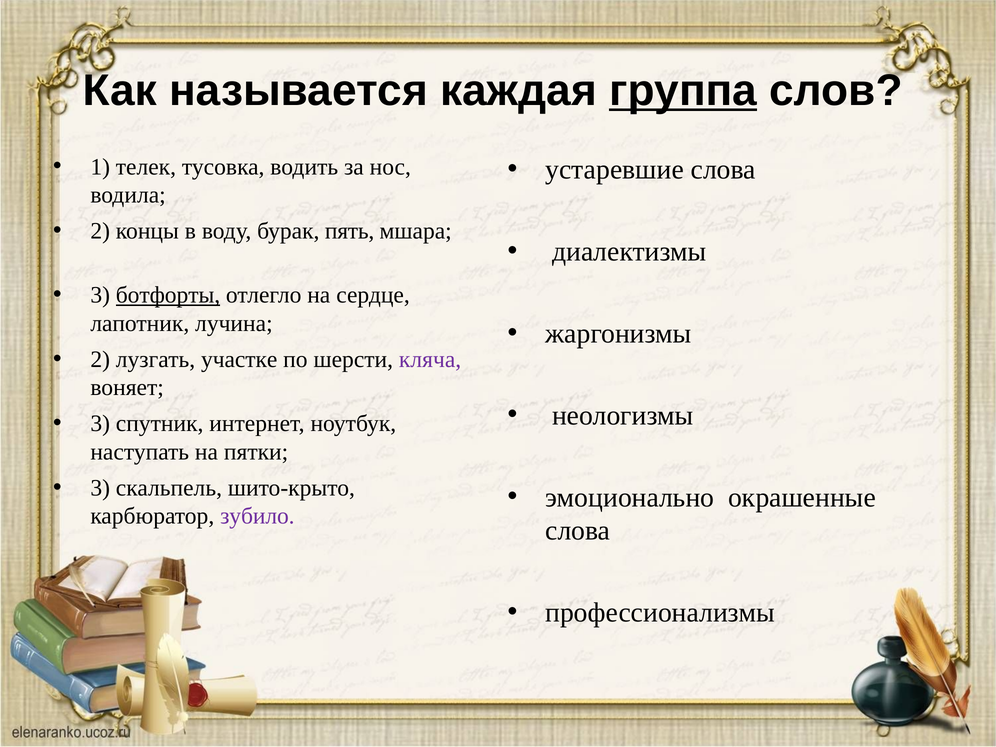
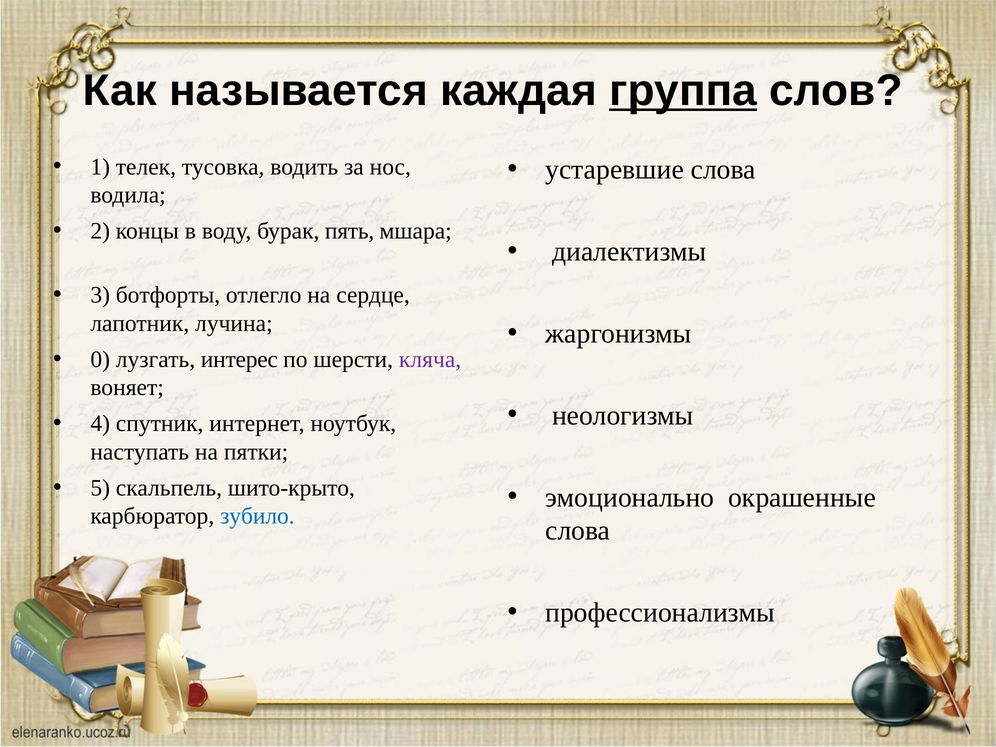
ботфорты underline: present -> none
2 at (100, 359): 2 -> 0
участке: участке -> интерес
3 at (100, 424): 3 -> 4
3 at (100, 488): 3 -> 5
зубило colour: purple -> blue
